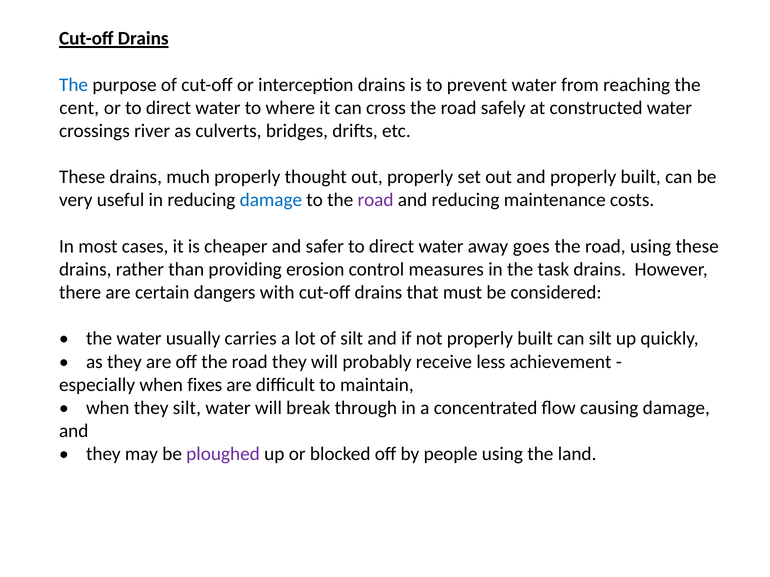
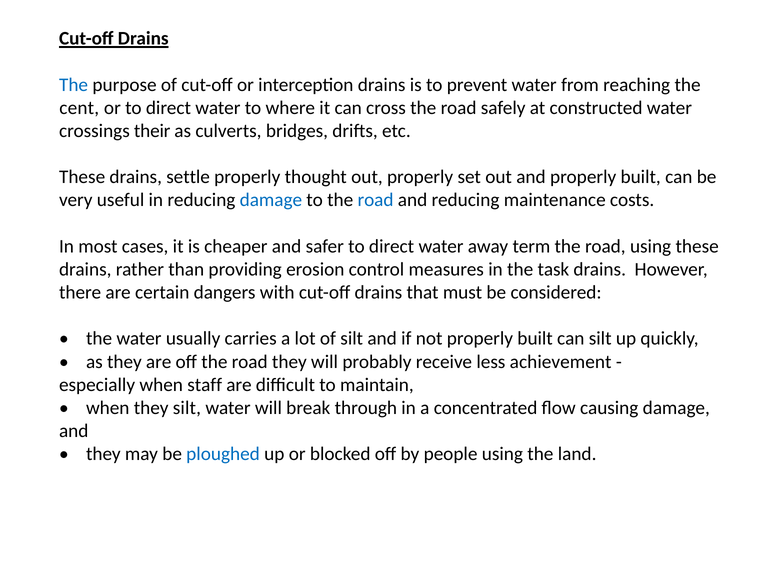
river: river -> their
much: much -> settle
road at (376, 200) colour: purple -> blue
goes: goes -> term
fixes: fixes -> staff
ploughed colour: purple -> blue
